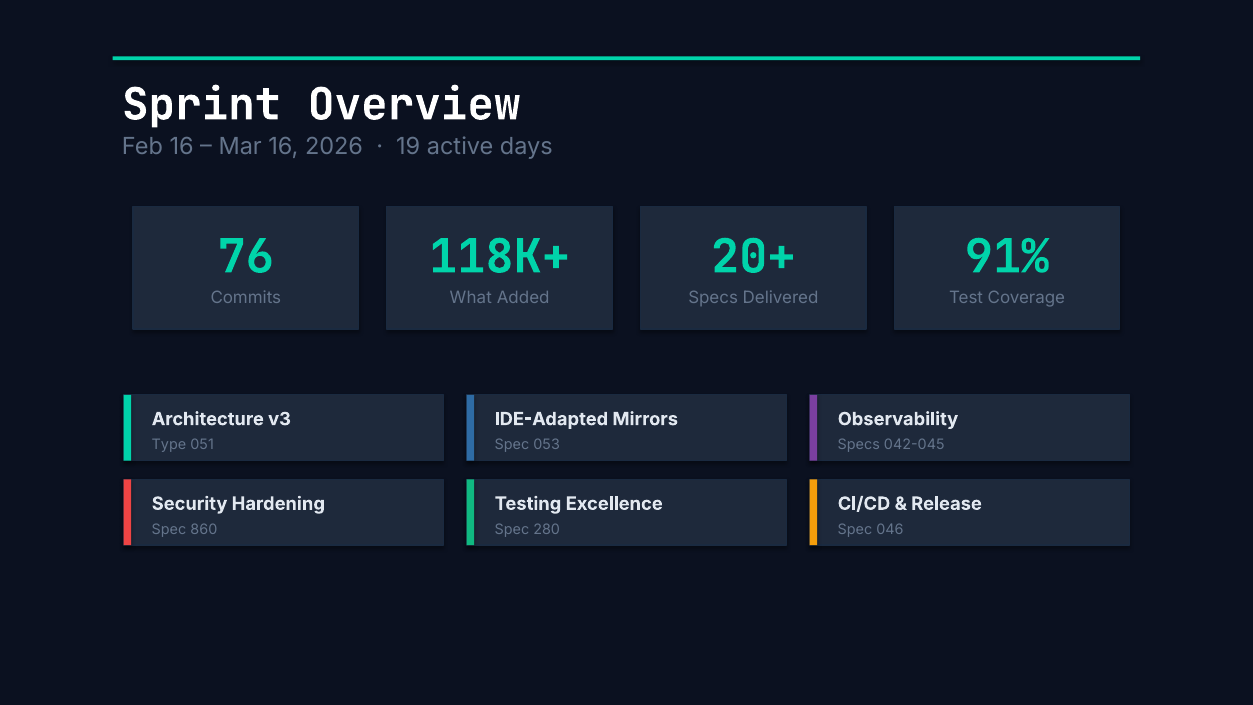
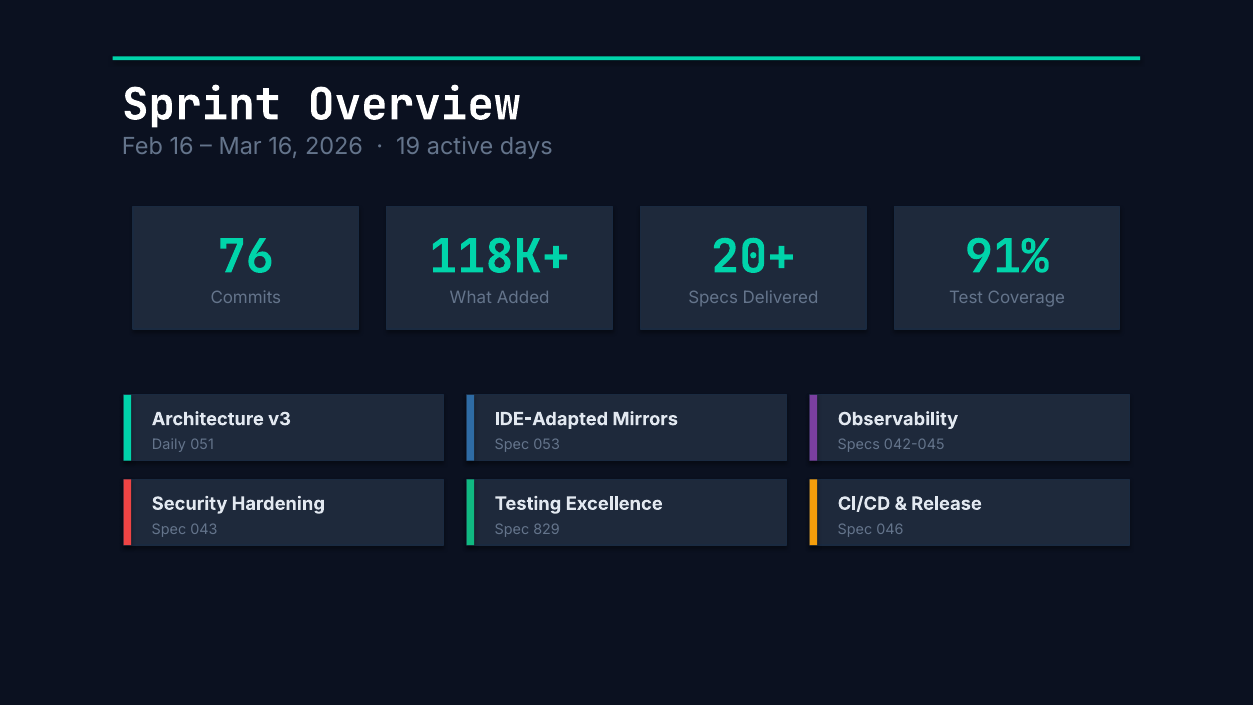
Type: Type -> Daily
860: 860 -> 043
280: 280 -> 829
